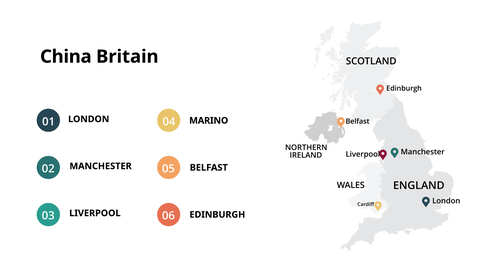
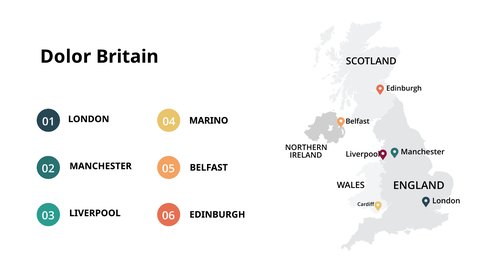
China: China -> Dolor
